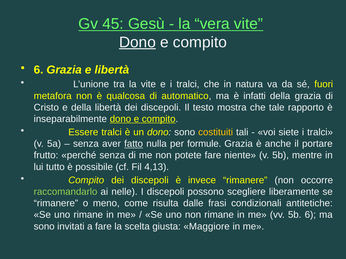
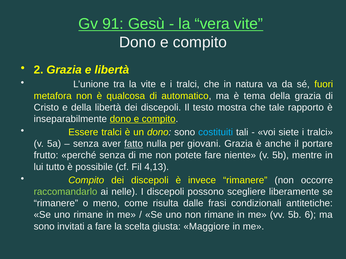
45: 45 -> 91
Dono at (137, 42) underline: present -> none
6 at (39, 70): 6 -> 2
infatti: infatti -> tema
costituiti colour: yellow -> light blue
formule: formule -> giovani
